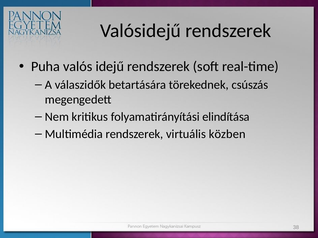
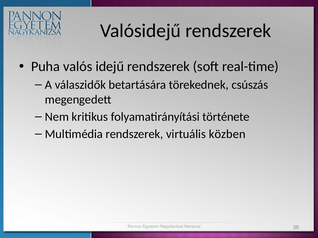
elindítása: elindítása -> története
